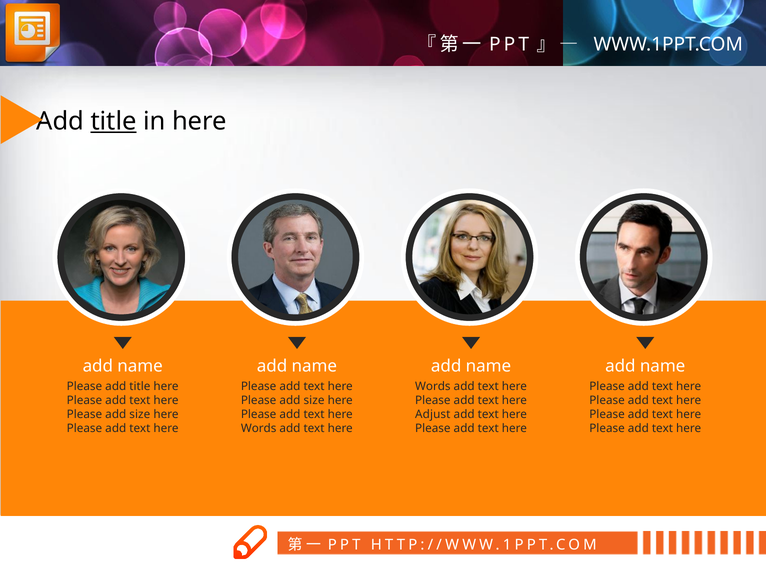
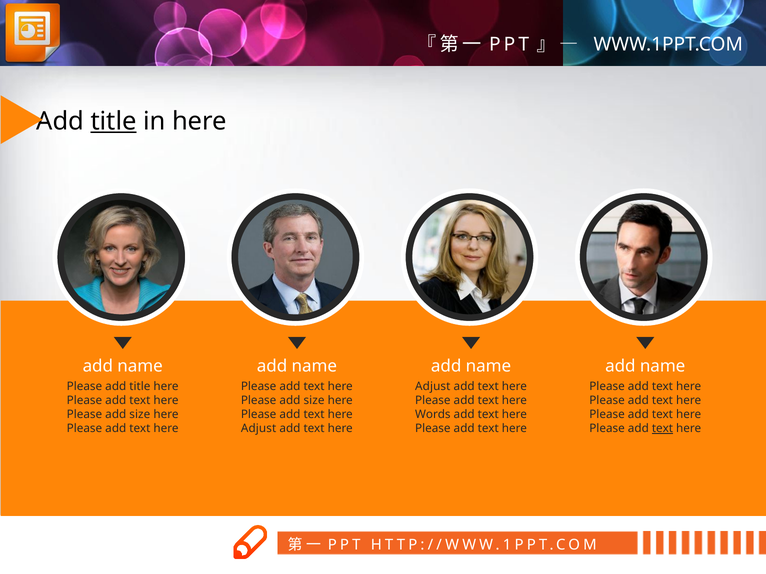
Words at (433, 387): Words -> Adjust
Adjust: Adjust -> Words
Words at (259, 429): Words -> Adjust
text at (662, 429) underline: none -> present
